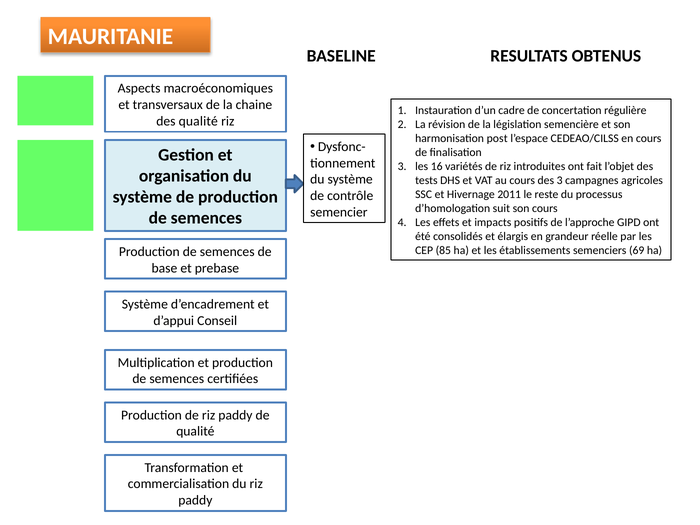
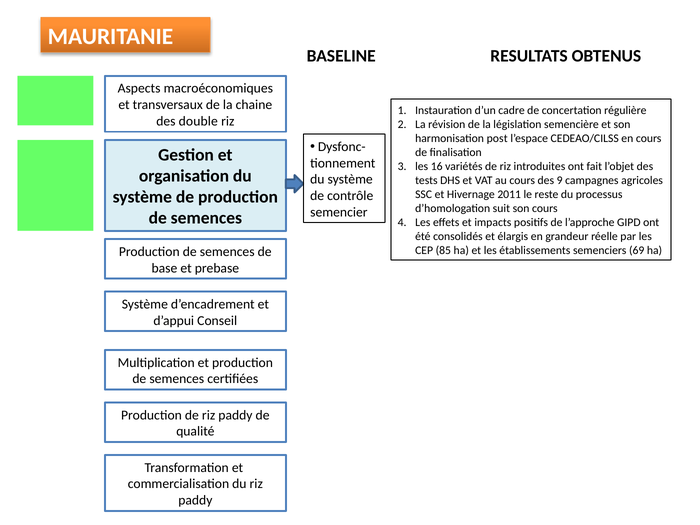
des qualité: qualité -> double
des 3: 3 -> 9
